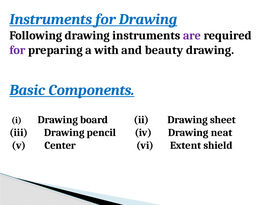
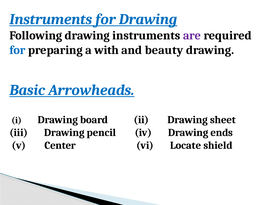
for at (17, 50) colour: purple -> blue
Components: Components -> Arrowheads
neat: neat -> ends
Extent: Extent -> Locate
